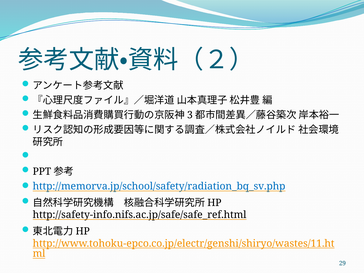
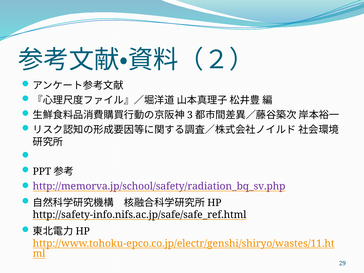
http://memorva.jp/school/safety/radiation_bq_sv.php colour: blue -> purple
